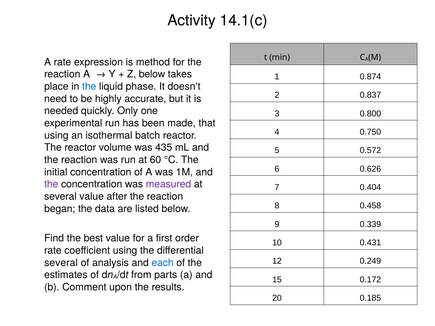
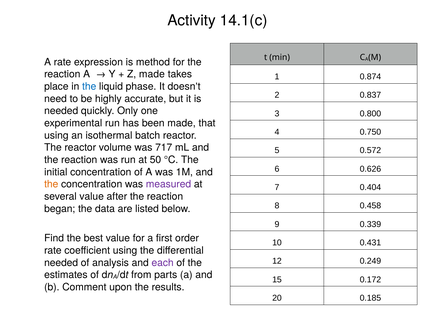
Z below: below -> made
435: 435 -> 717
60: 60 -> 50
the at (51, 184) colour: purple -> orange
several at (61, 263): several -> needed
each colour: blue -> purple
